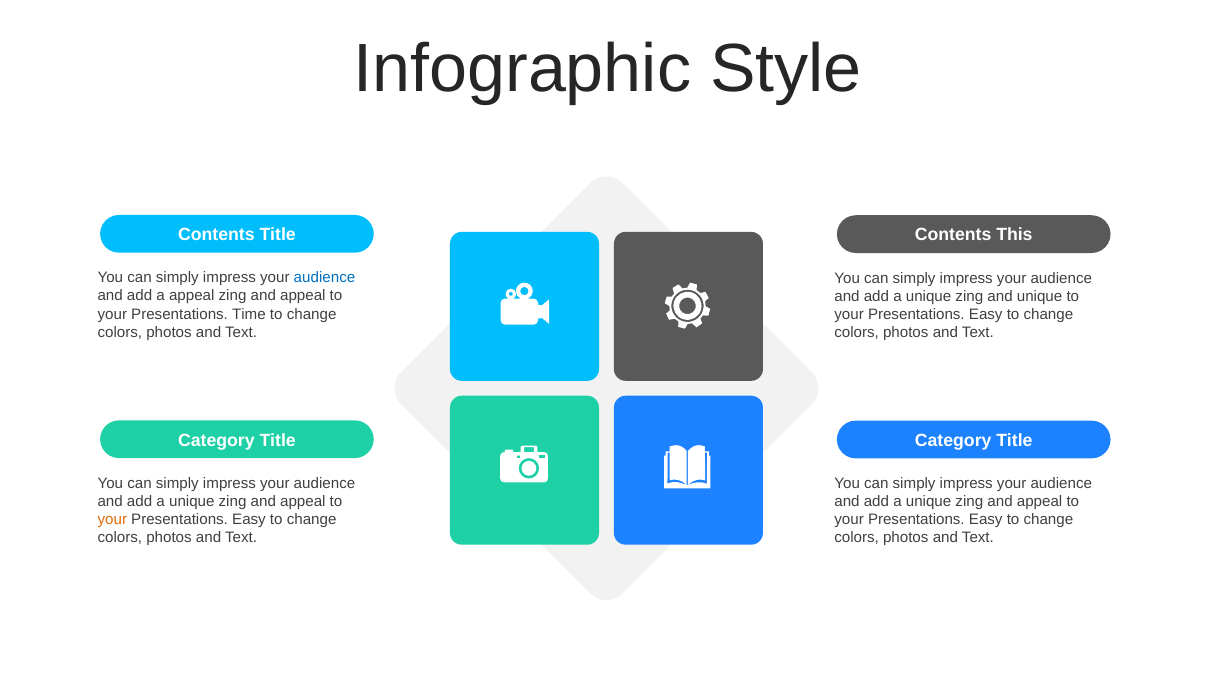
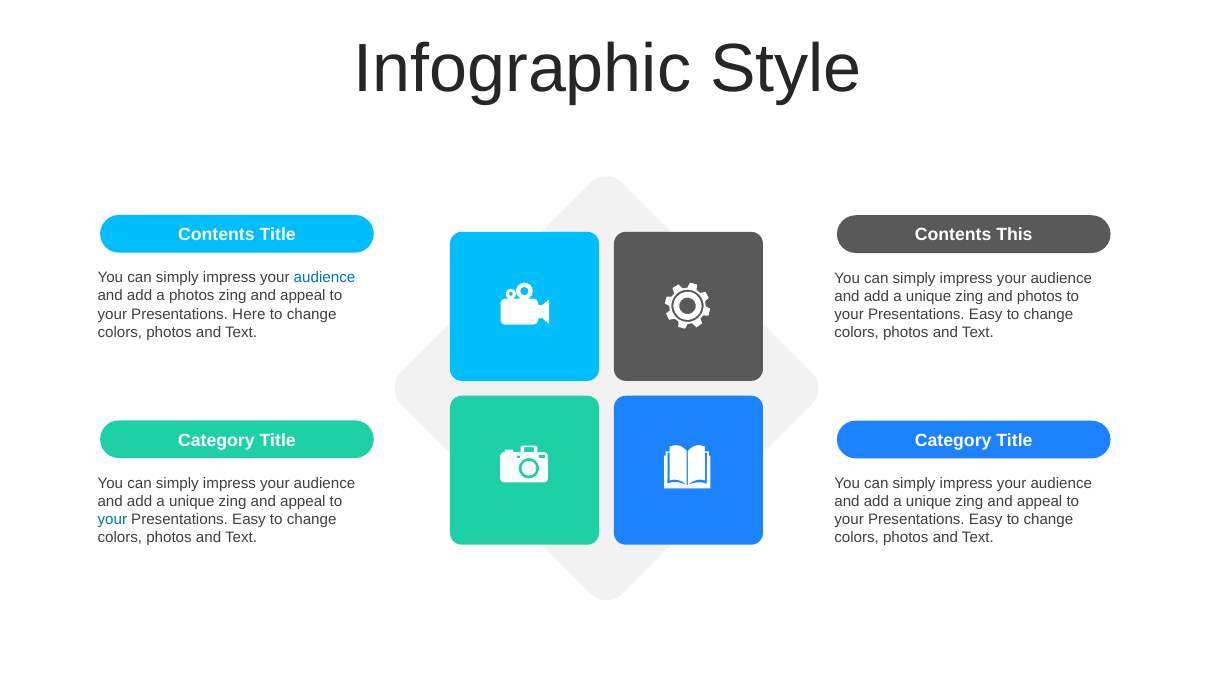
a appeal: appeal -> photos
and unique: unique -> photos
Time: Time -> Here
your at (112, 520) colour: orange -> blue
